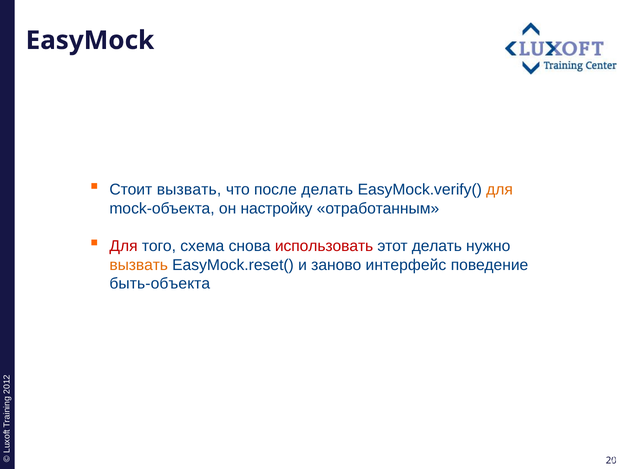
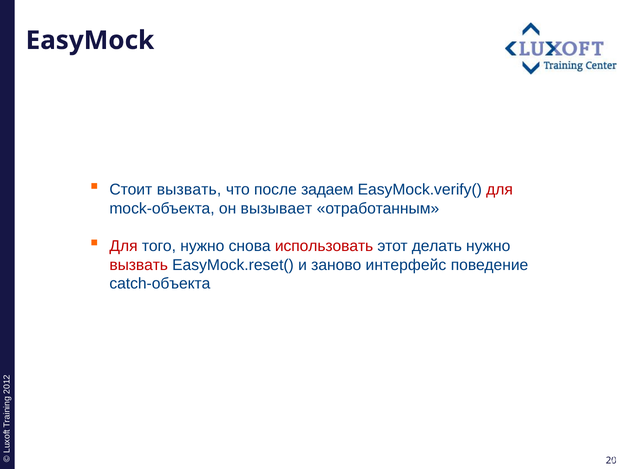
после делать: делать -> задаем
для at (500, 190) colour: orange -> red
настройку: настройку -> вызывает
того схема: схема -> нужно
вызвать at (139, 265) colour: orange -> red
быть-объекта: быть-объекта -> catch-объекта
